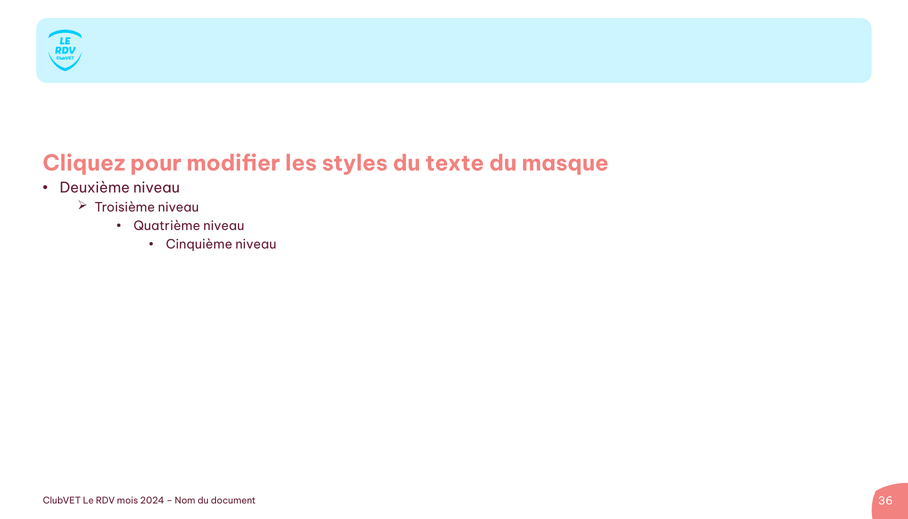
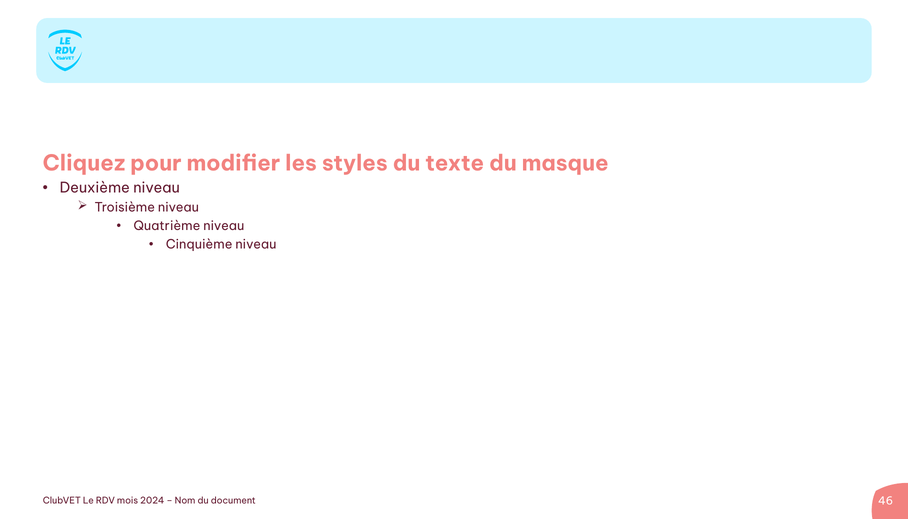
36: 36 -> 46
